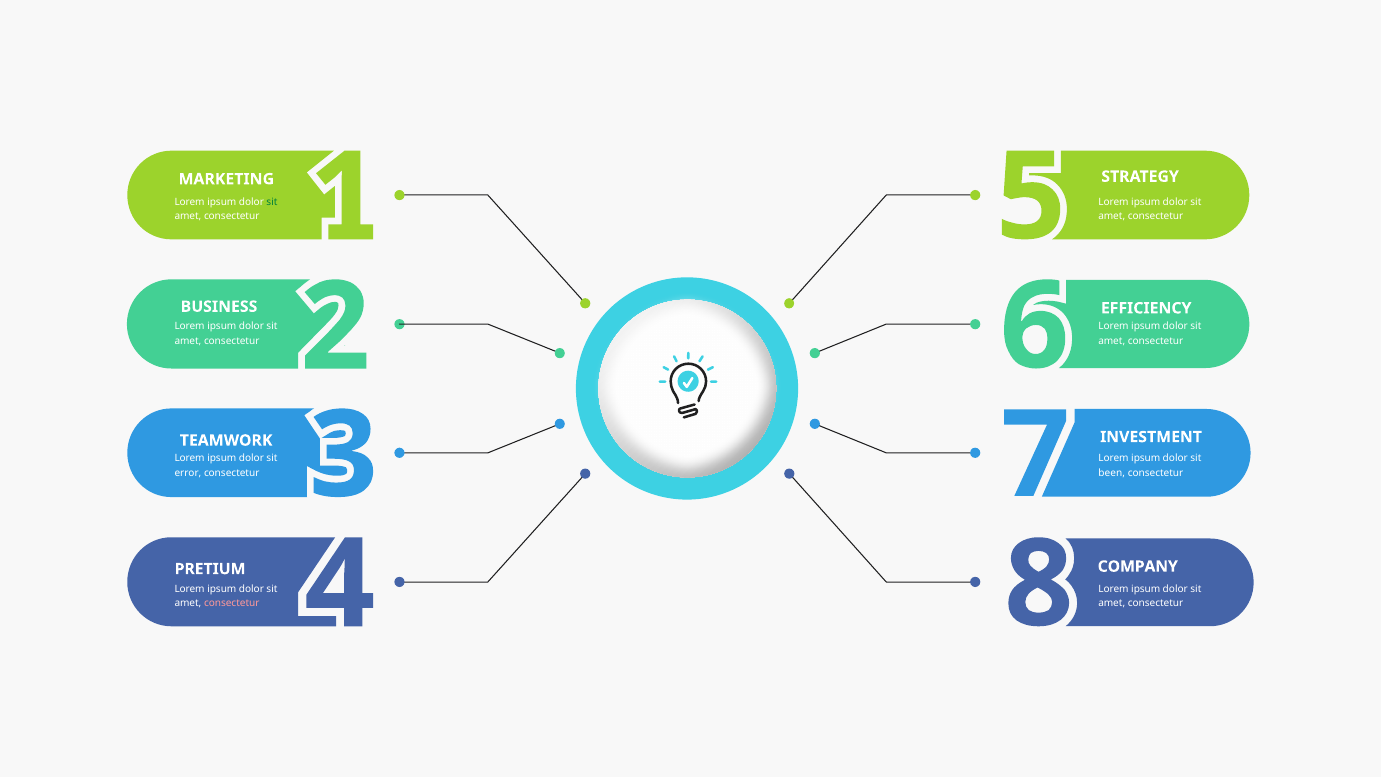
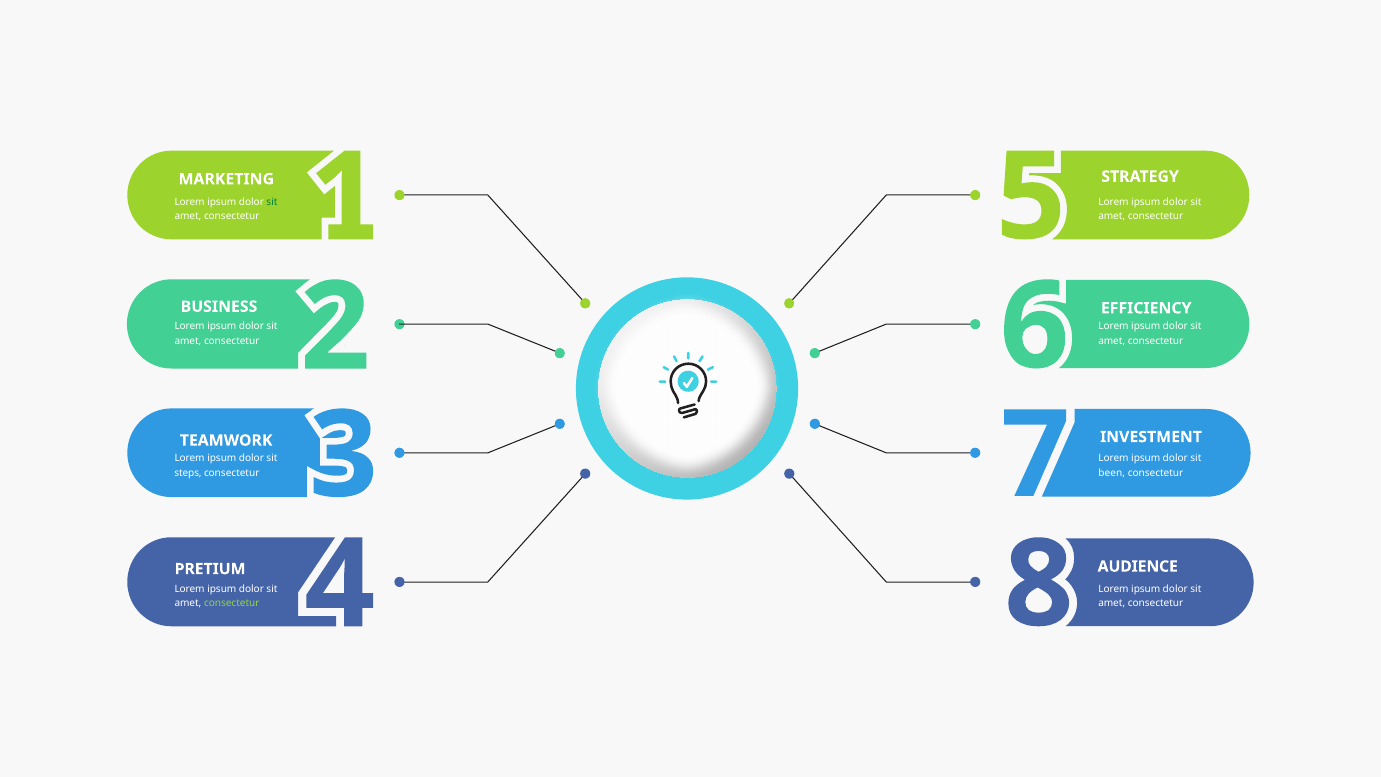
error: error -> steps
COMPANY: COMPANY -> AUDIENCE
consectetur at (232, 604) colour: pink -> light green
